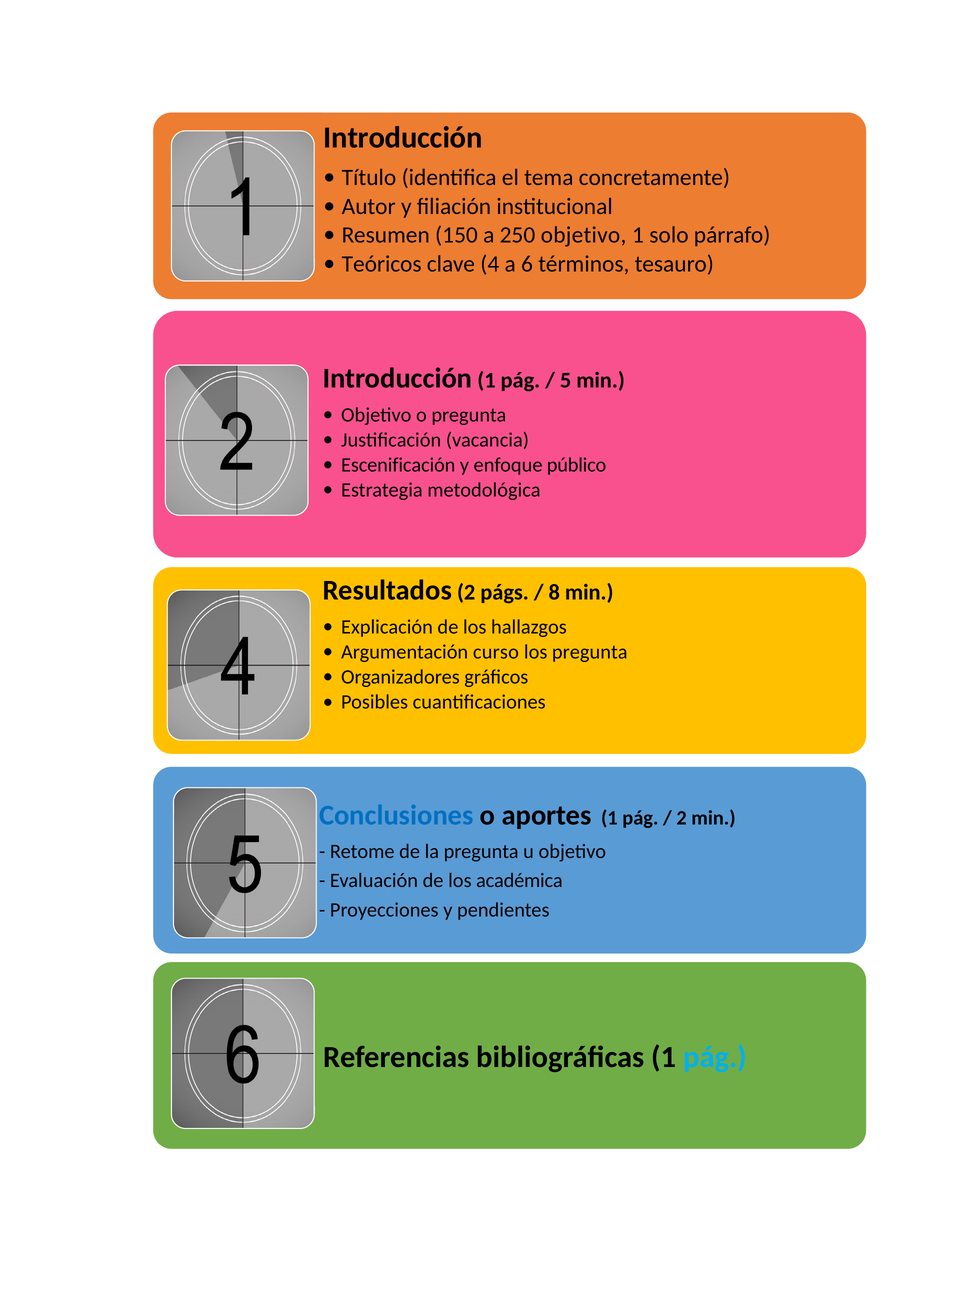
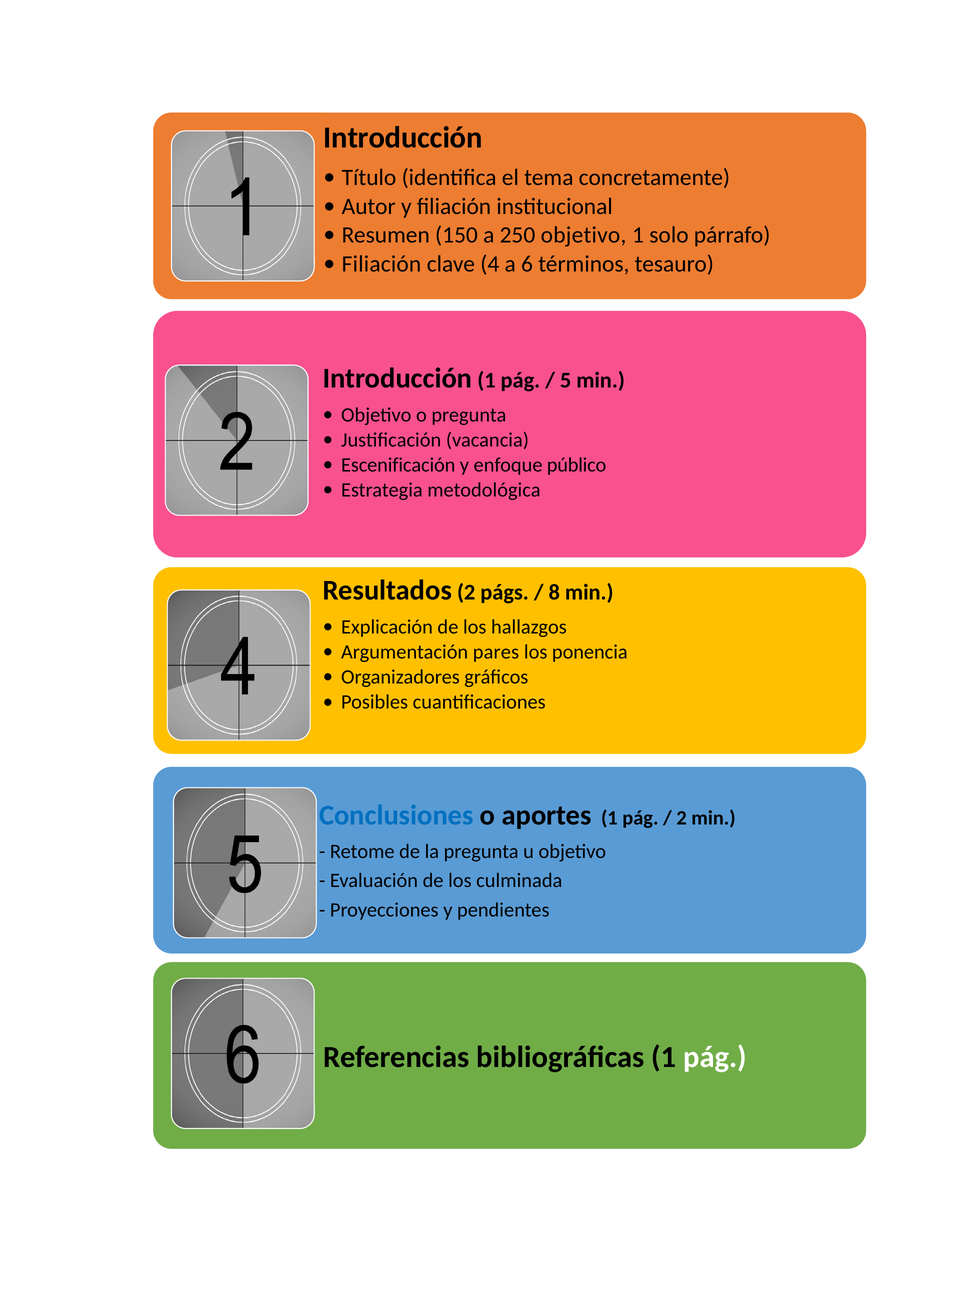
Teóricos at (382, 264): Teóricos -> Filiación
curso: curso -> pares
los pregunta: pregunta -> ponencia
académica: académica -> culminada
pág at (715, 1056) colour: light blue -> white
